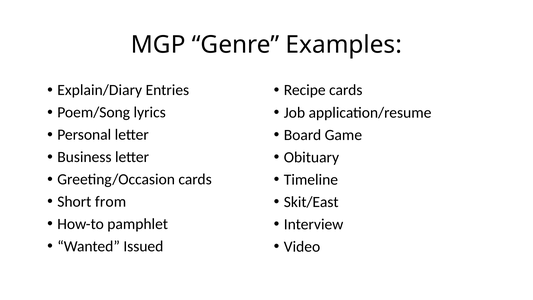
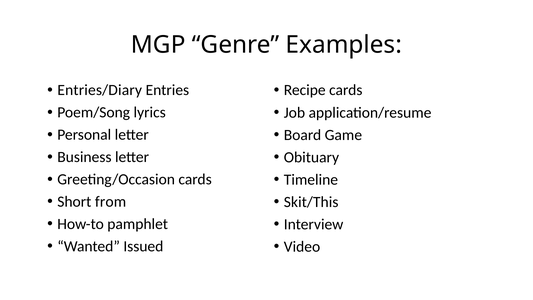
Explain/Diary: Explain/Diary -> Entries/Diary
Skit/East: Skit/East -> Skit/This
